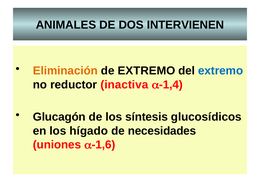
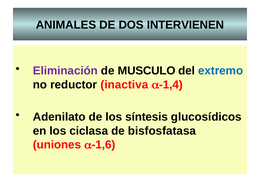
Eliminación colour: orange -> purple
de EXTREMO: EXTREMO -> MUSCULO
Glucagón: Glucagón -> Adenilato
hígado: hígado -> ciclasa
necesidades: necesidades -> bisfosfatasa
